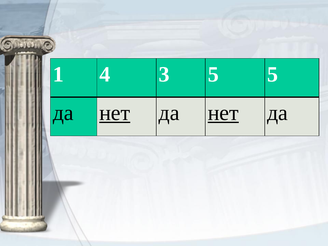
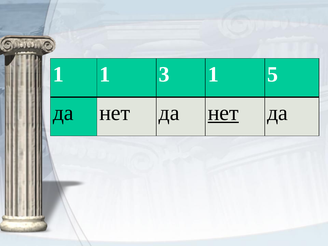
1 4: 4 -> 1
3 5: 5 -> 1
нет at (115, 113) underline: present -> none
